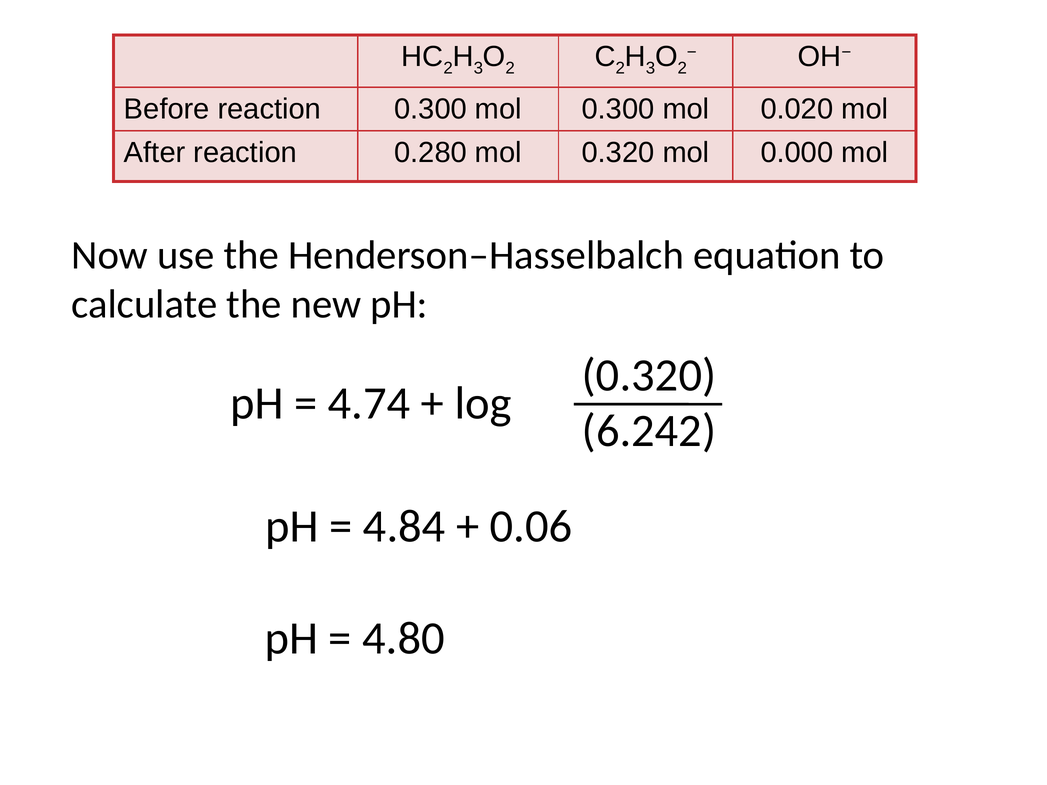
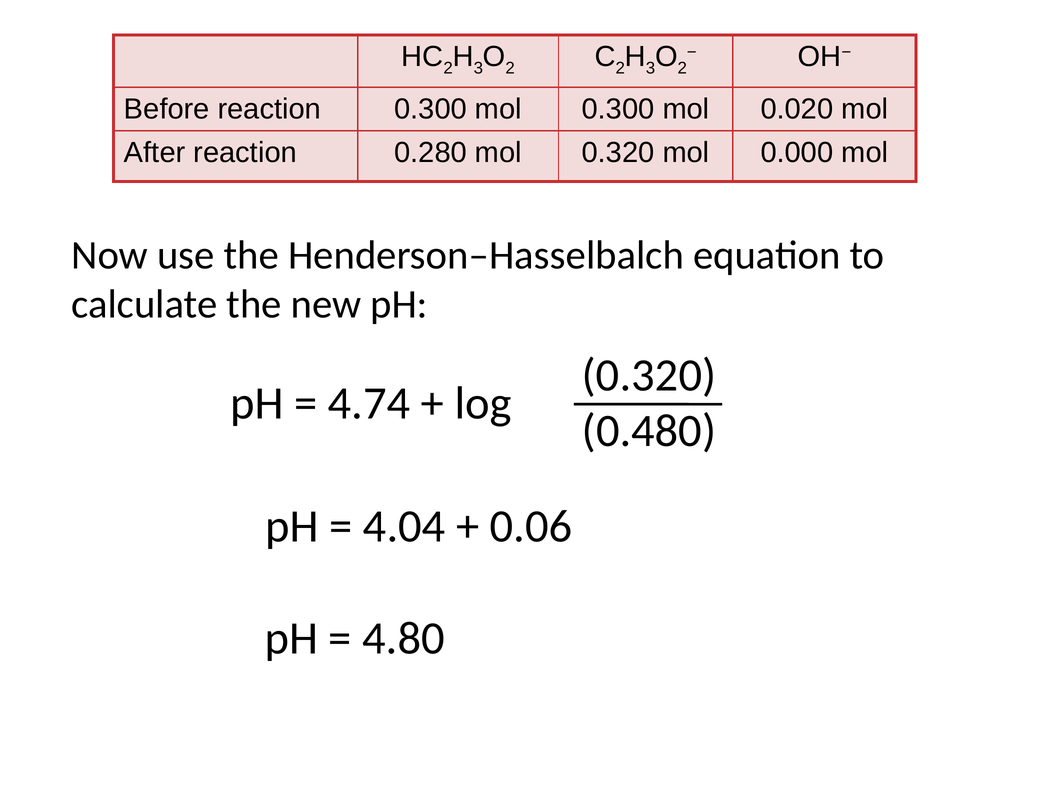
6.242: 6.242 -> 0.480
4.84: 4.84 -> 4.04
